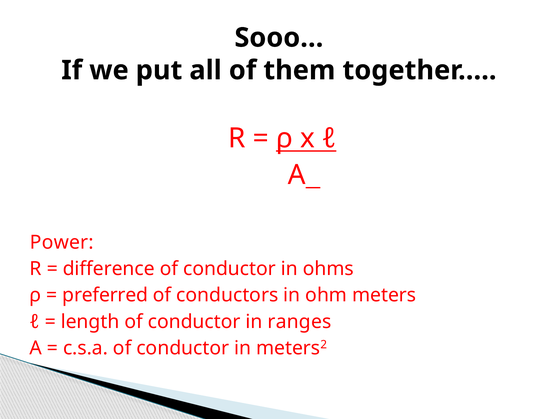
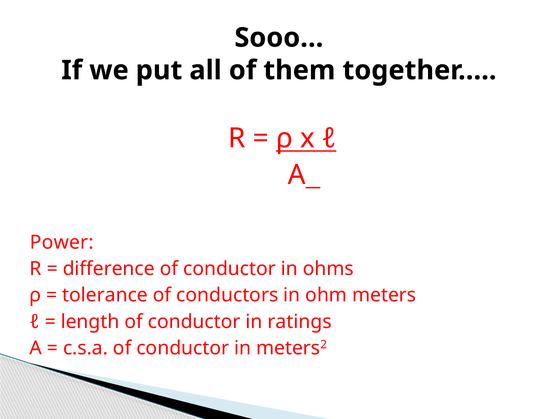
preferred: preferred -> tolerance
ranges: ranges -> ratings
